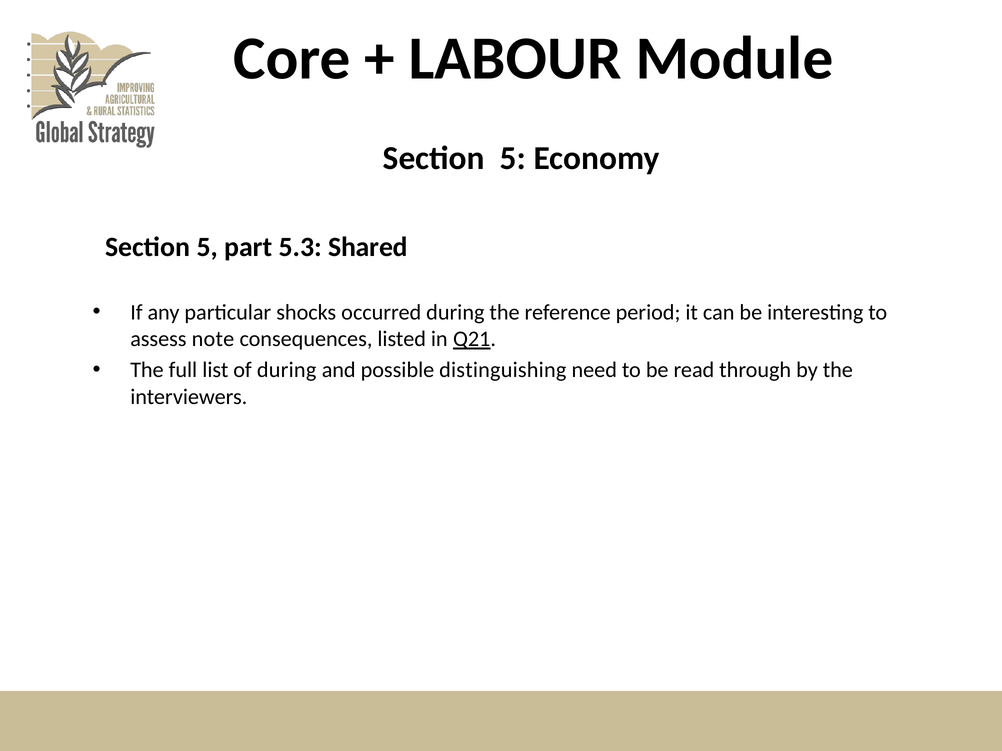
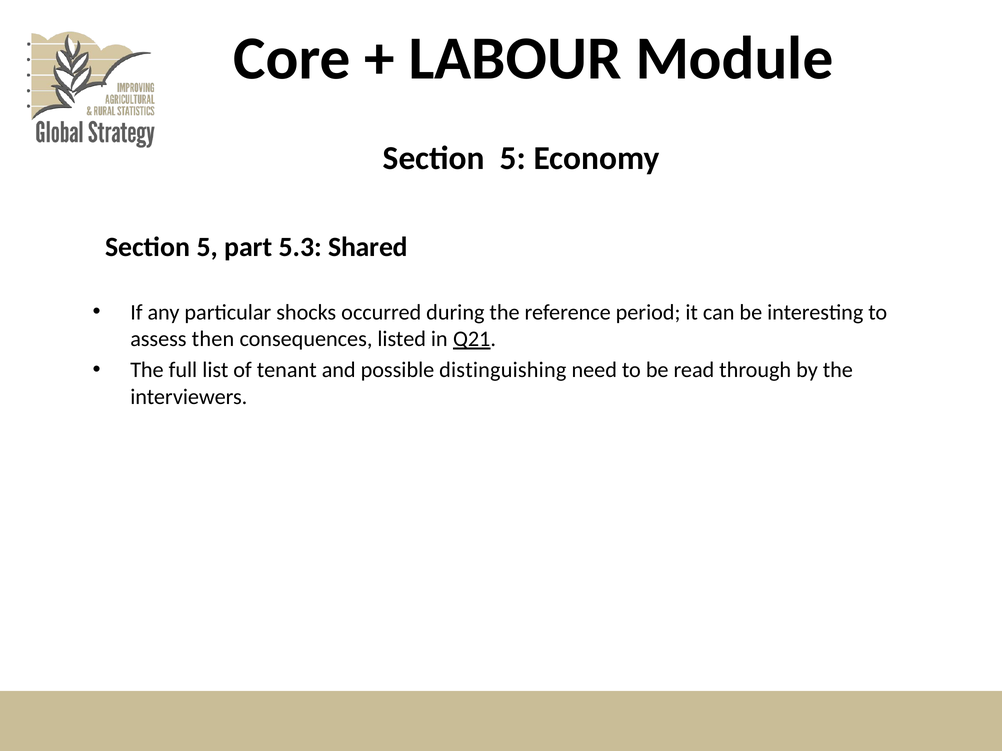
note: note -> then
of during: during -> tenant
